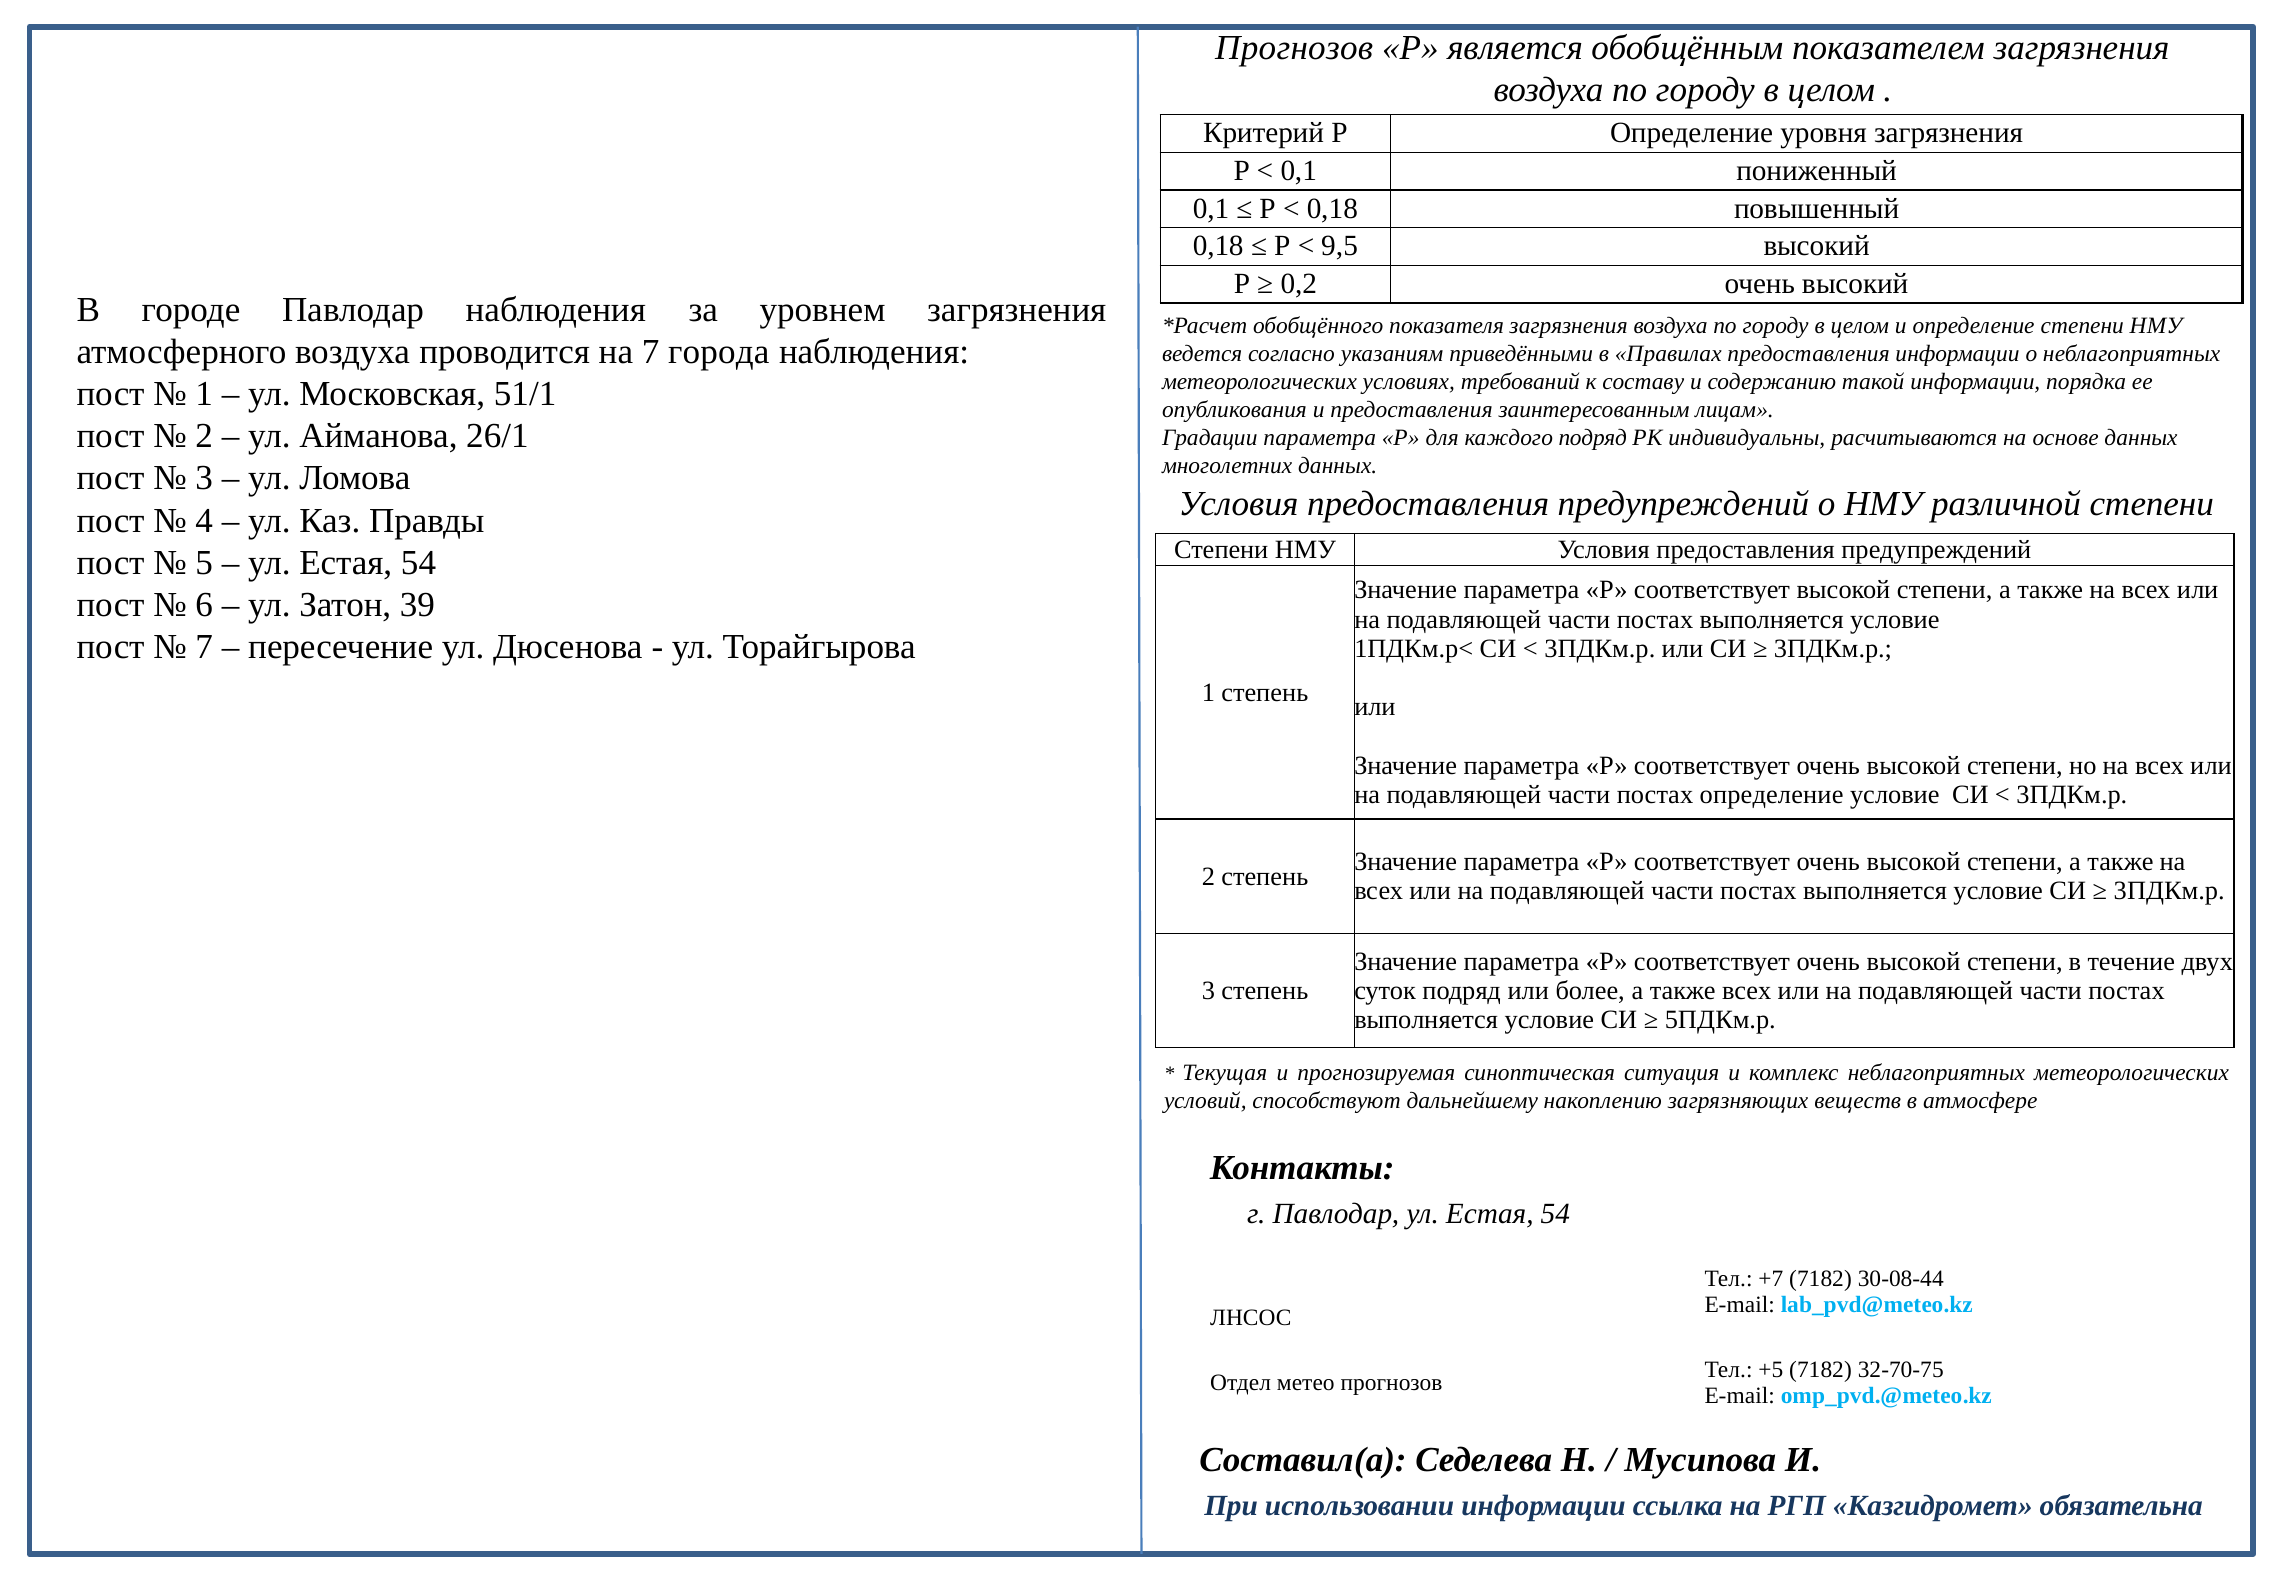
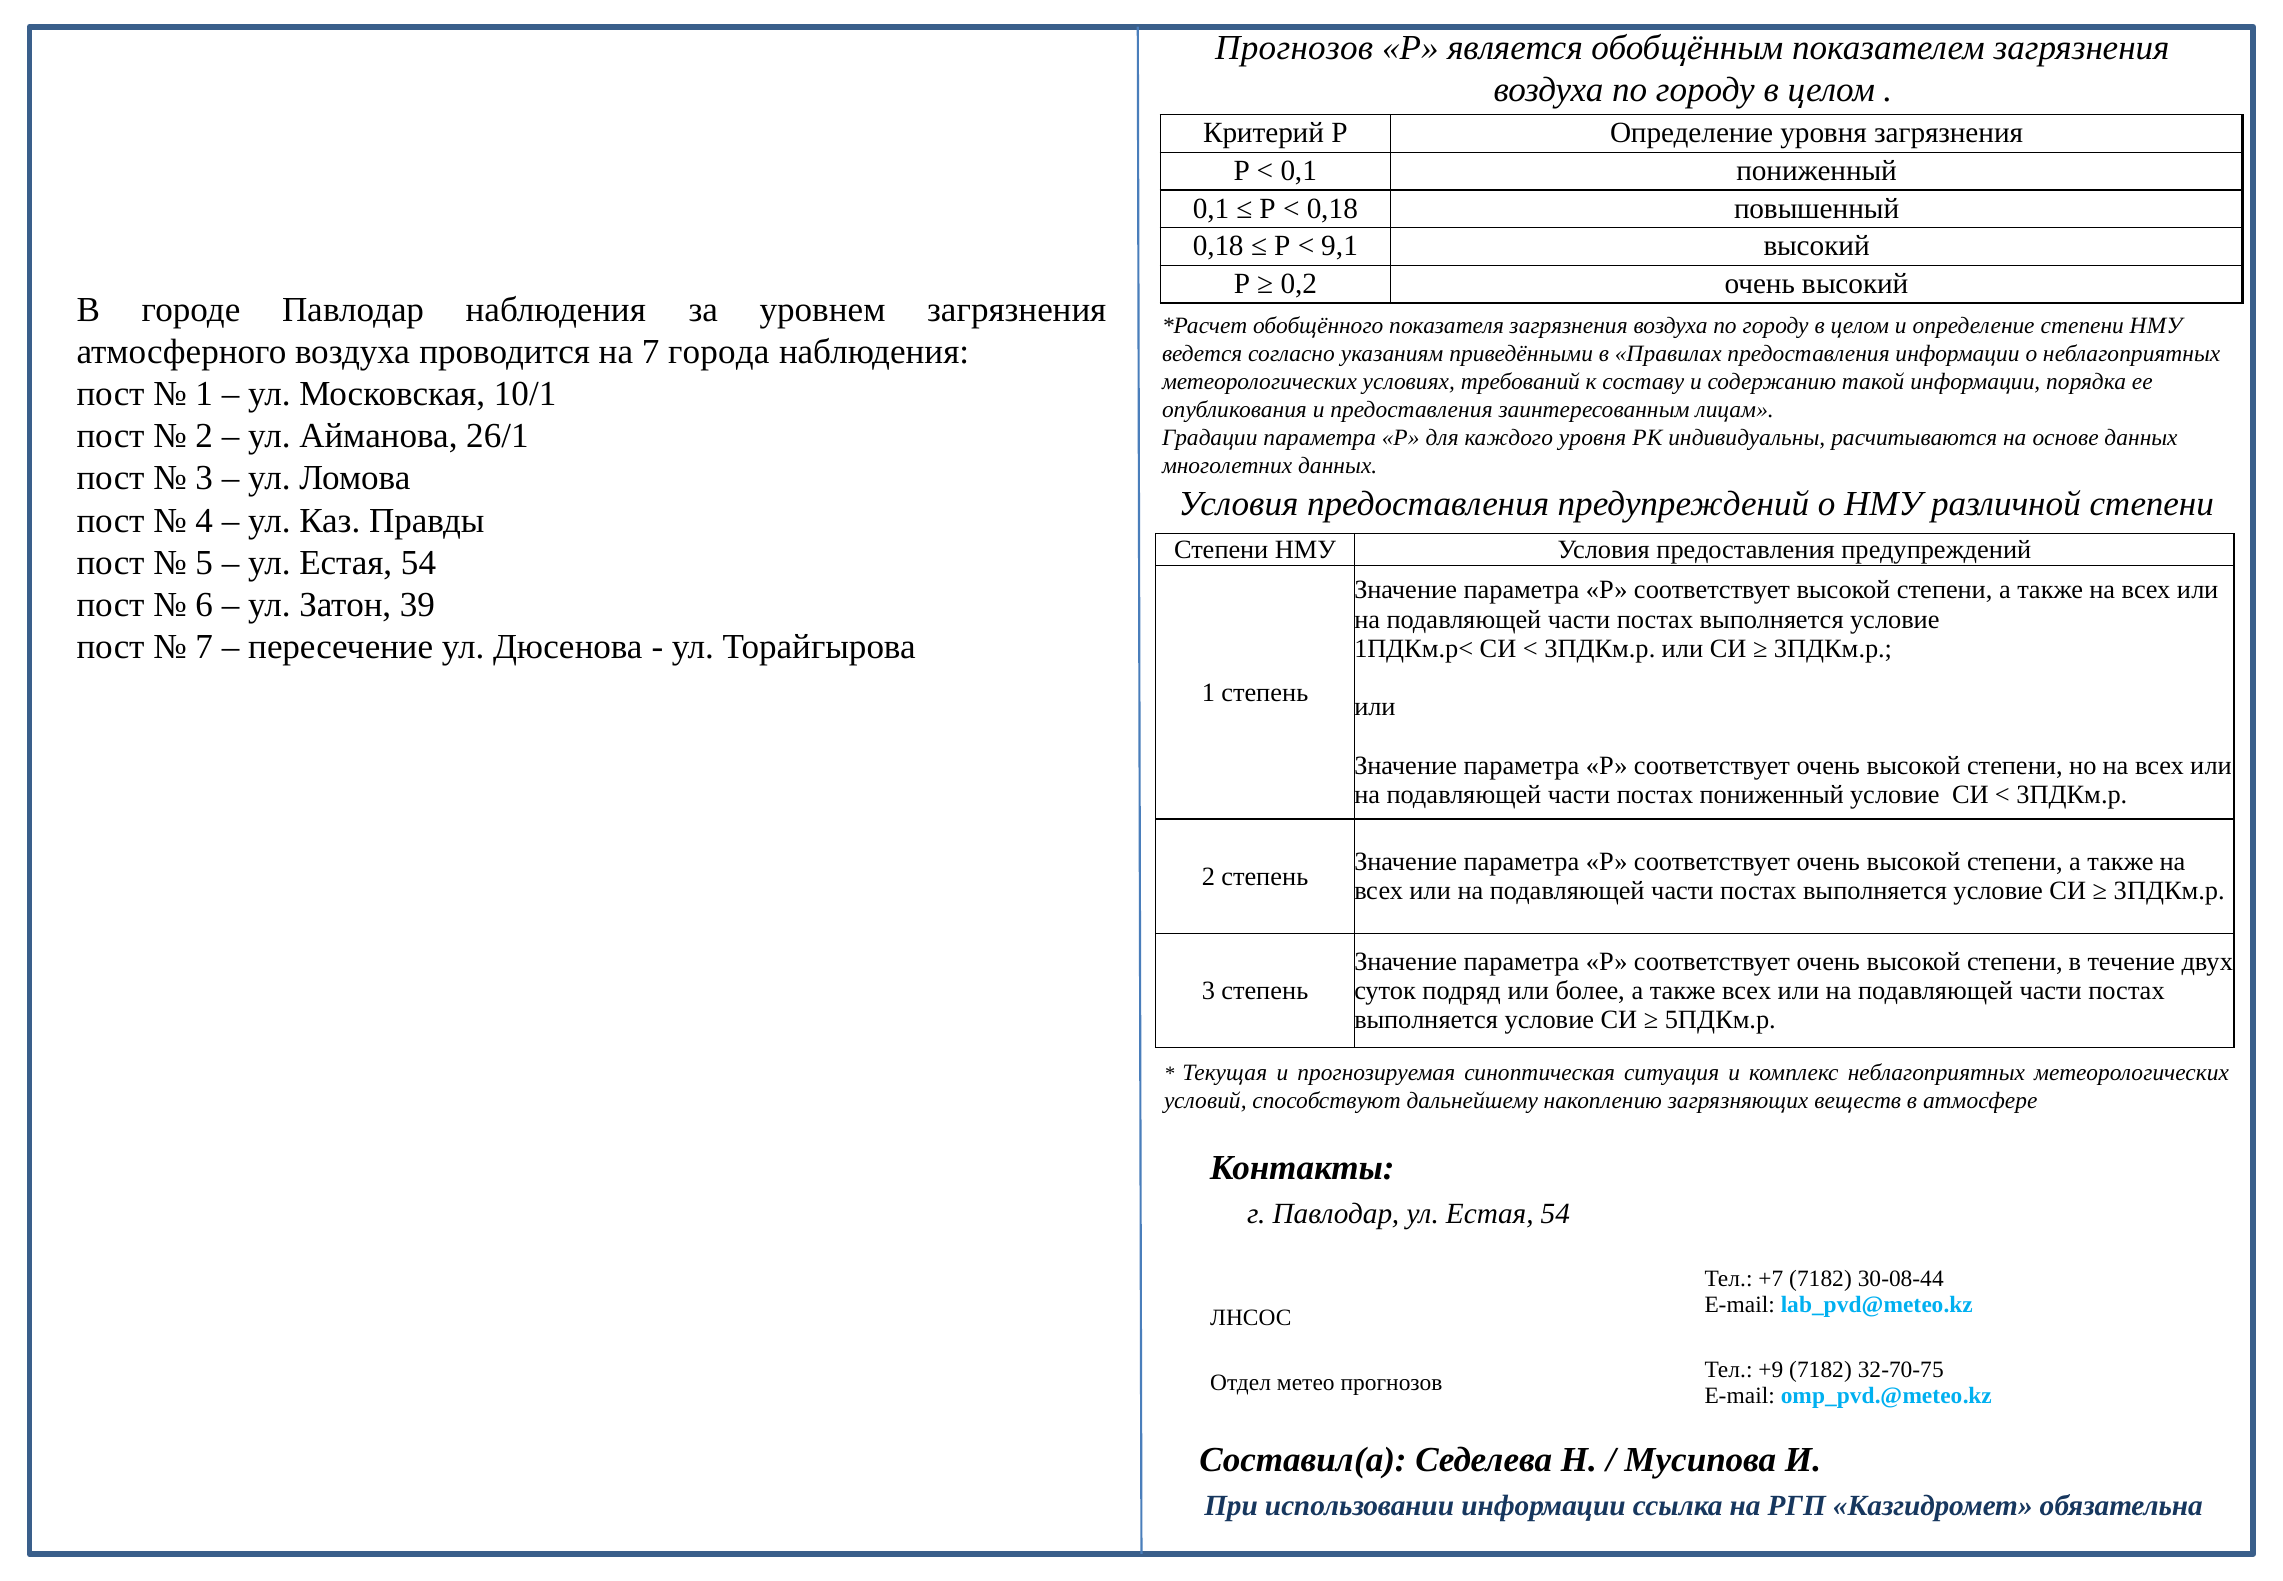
9,5: 9,5 -> 9,1
51/1: 51/1 -> 10/1
каждого подряд: подряд -> уровня
постах определение: определение -> пониженный
+5: +5 -> +9
